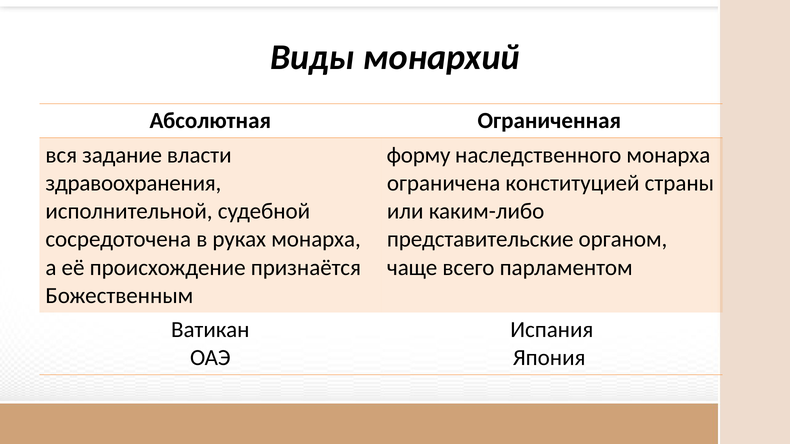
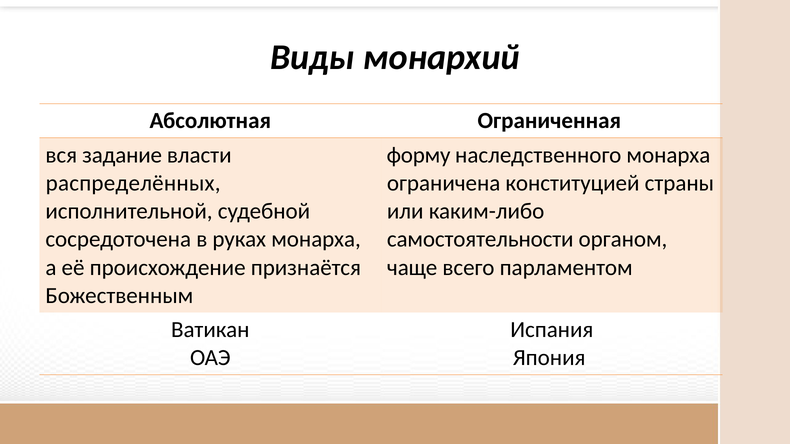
здравоохранения: здравоохранения -> распределённых
представительские: представительские -> самостоятельности
